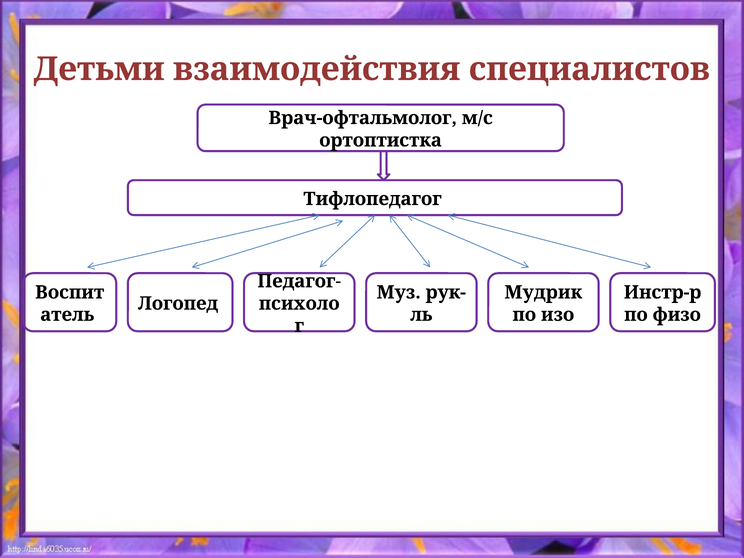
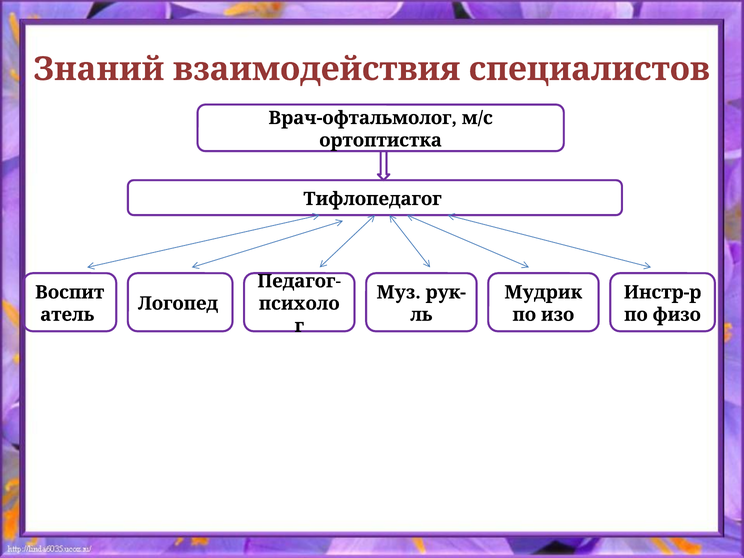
Детьми: Детьми -> Знаний
